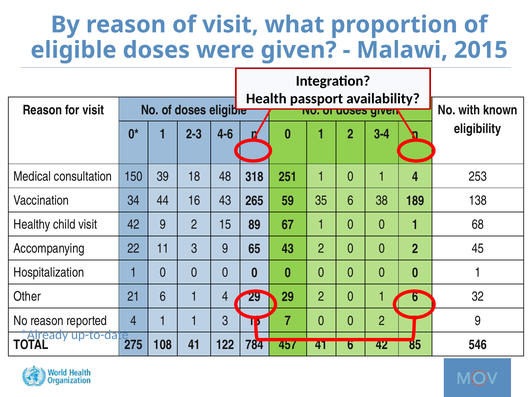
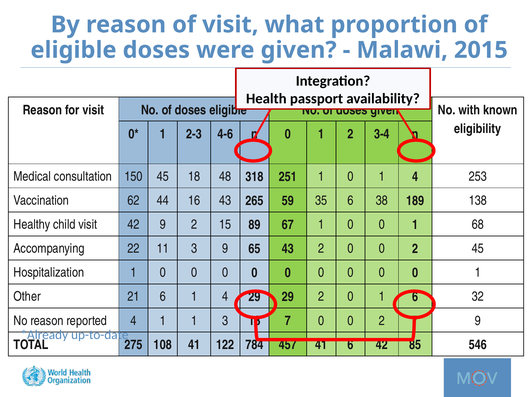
150 39: 39 -> 45
34: 34 -> 62
